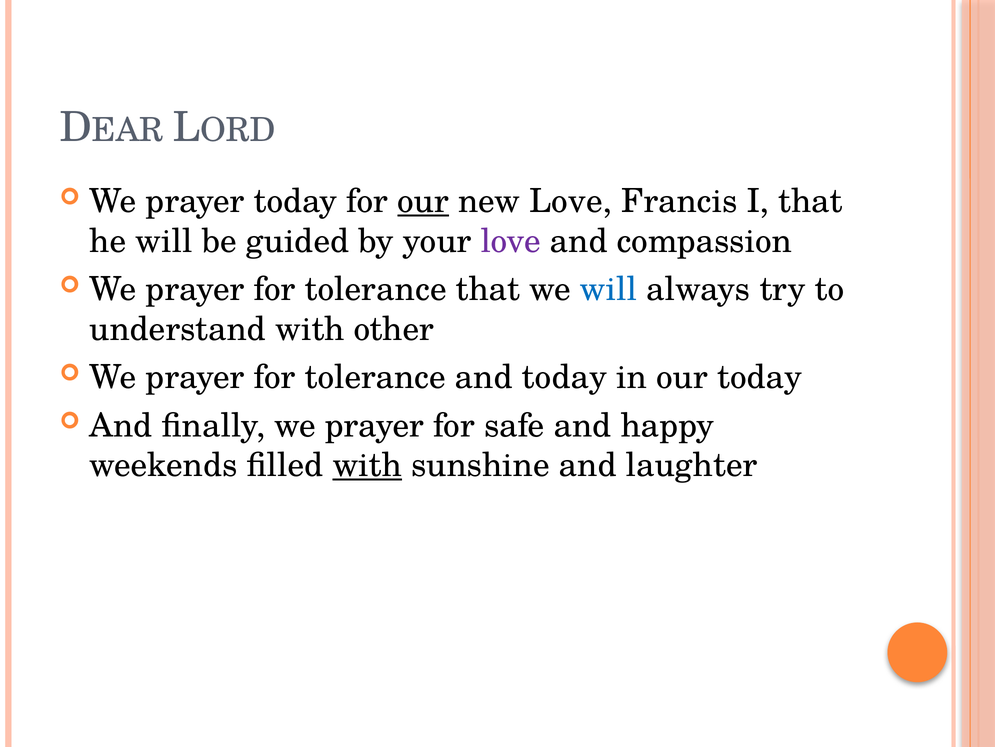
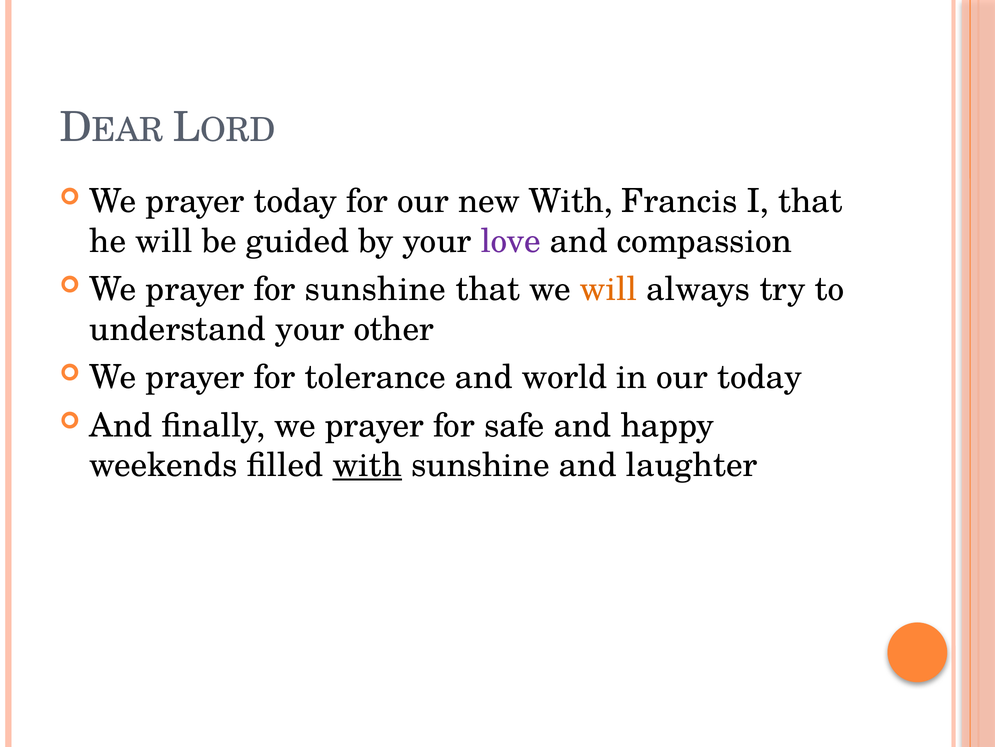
our at (423, 201) underline: present -> none
new Love: Love -> With
tolerance at (376, 289): tolerance -> sunshine
will at (609, 289) colour: blue -> orange
understand with: with -> your
and today: today -> world
